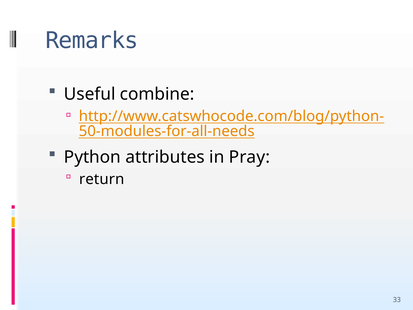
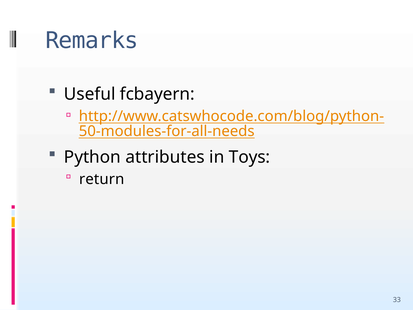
combine: combine -> fcbayern
Pray: Pray -> Toys
